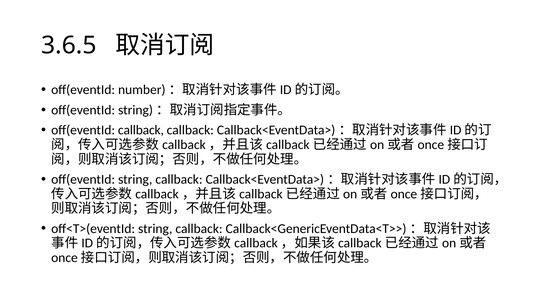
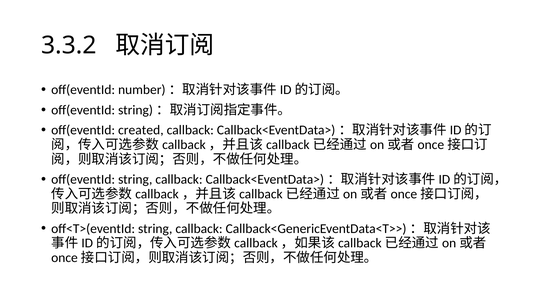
3.6.5: 3.6.5 -> 3.3.2
off(eventId callback: callback -> created
